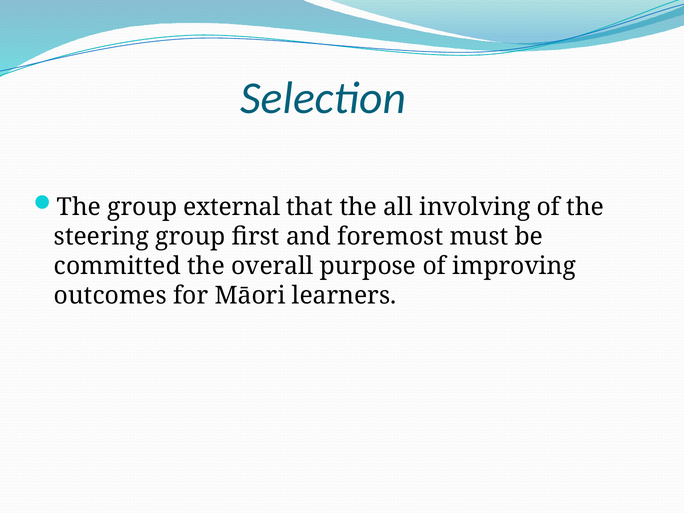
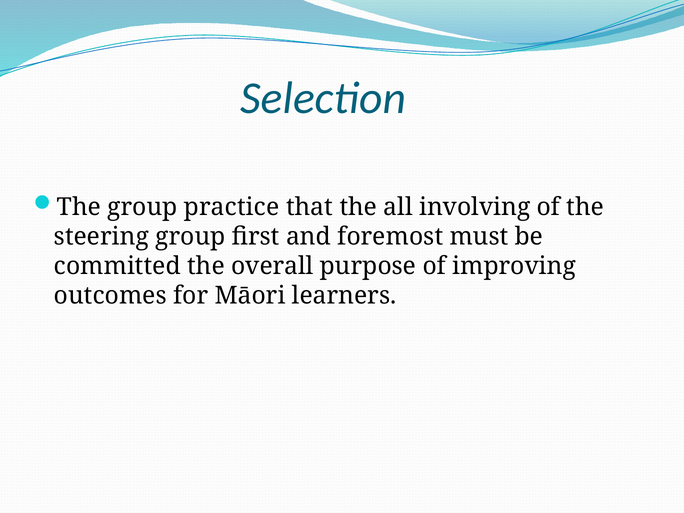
external: external -> practice
